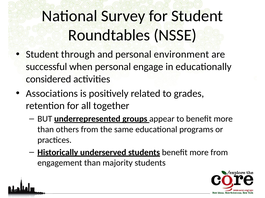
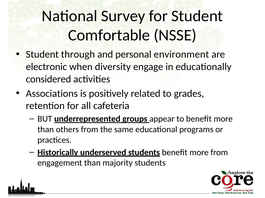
Roundtables: Roundtables -> Comfortable
successful: successful -> electronic
when personal: personal -> diversity
together: together -> cafeteria
